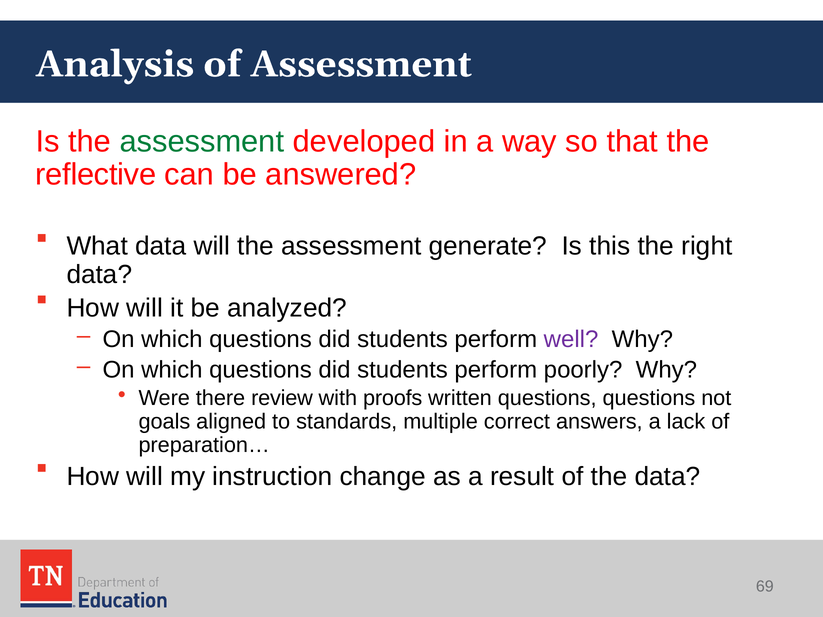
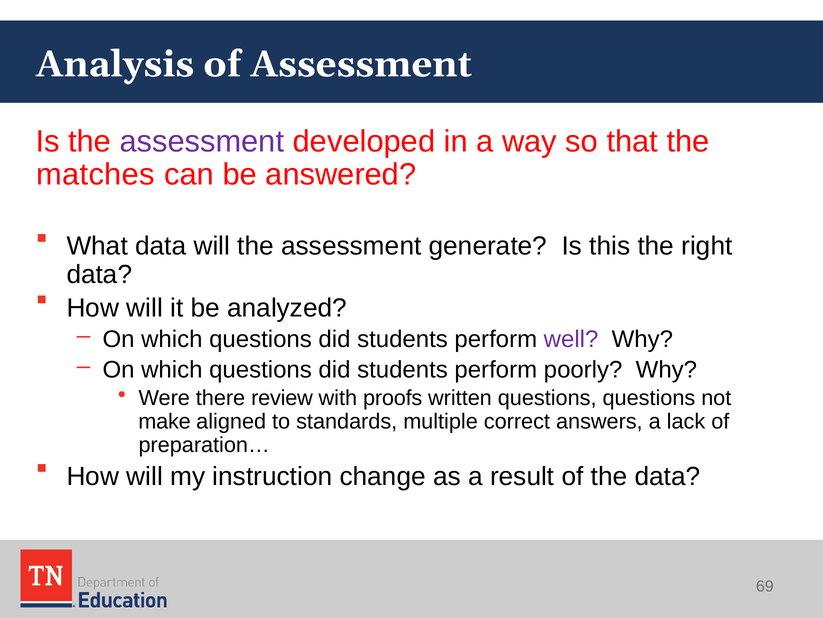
assessment at (202, 141) colour: green -> purple
reflective: reflective -> matches
goals: goals -> make
